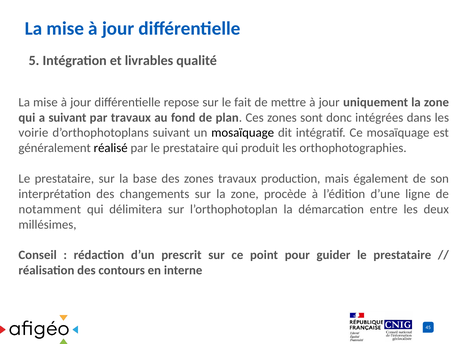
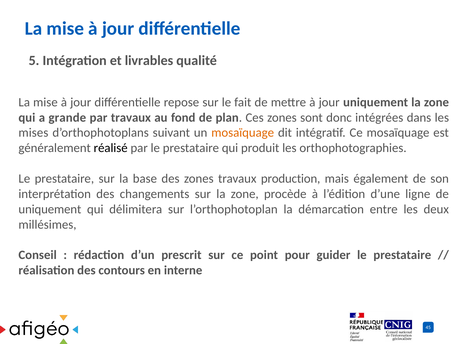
a suivant: suivant -> grande
voirie: voirie -> mises
mosaïquage at (243, 133) colour: black -> orange
notamment at (50, 209): notamment -> uniquement
